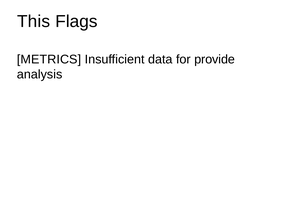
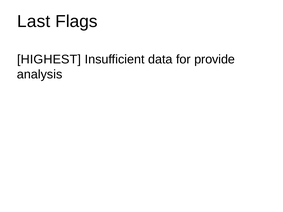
This: This -> Last
METRICS: METRICS -> HIGHEST
